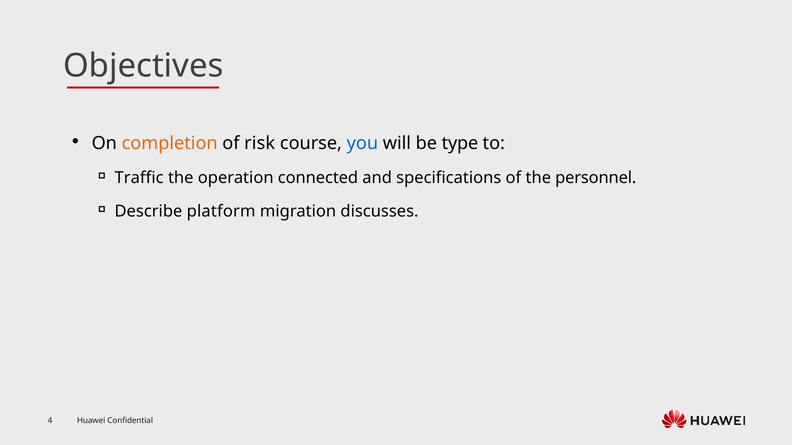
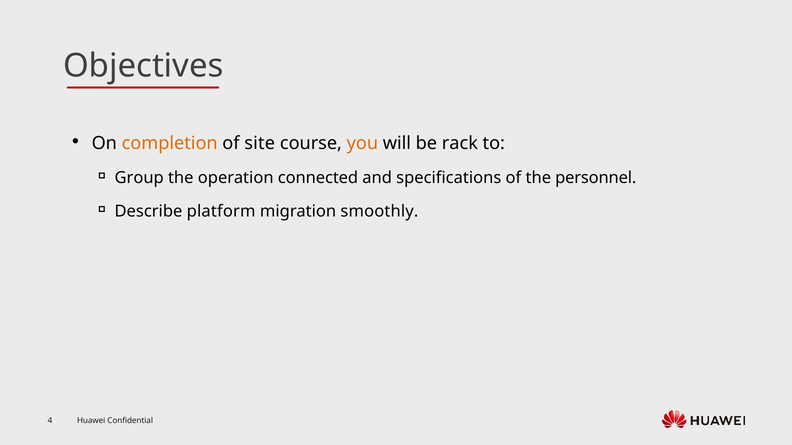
risk: risk -> site
you colour: blue -> orange
type: type -> rack
Traffic: Traffic -> Group
discusses: discusses -> smoothly
